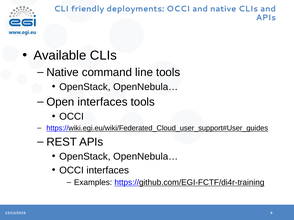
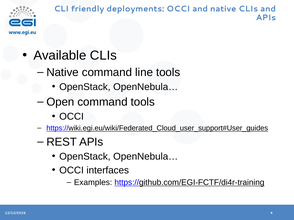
Open interfaces: interfaces -> command
